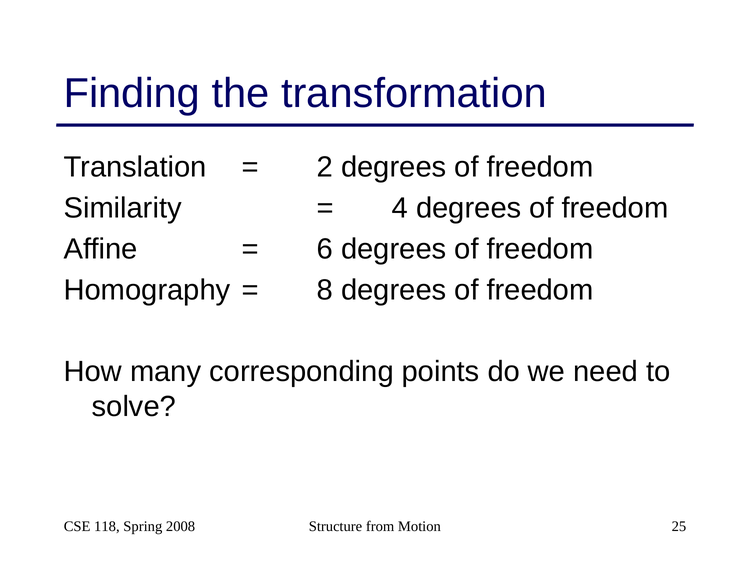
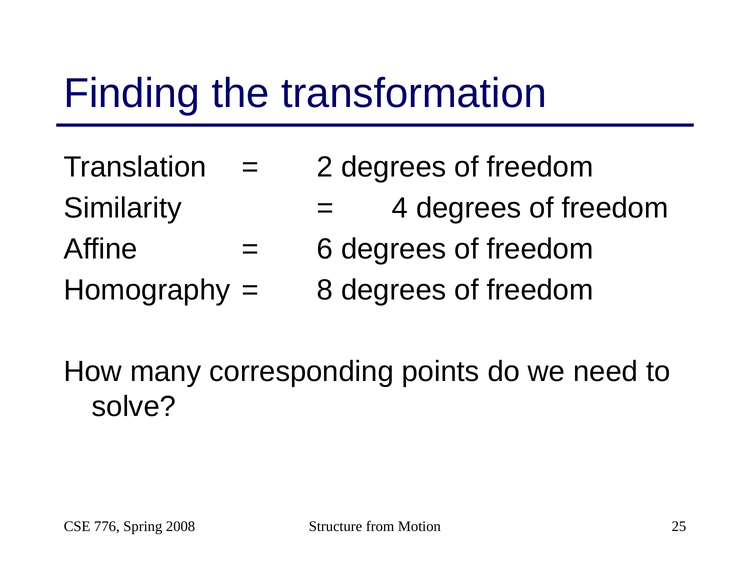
118: 118 -> 776
